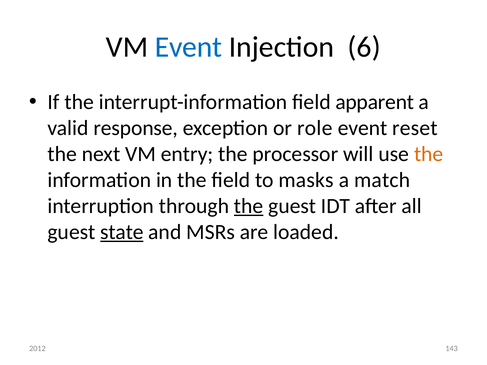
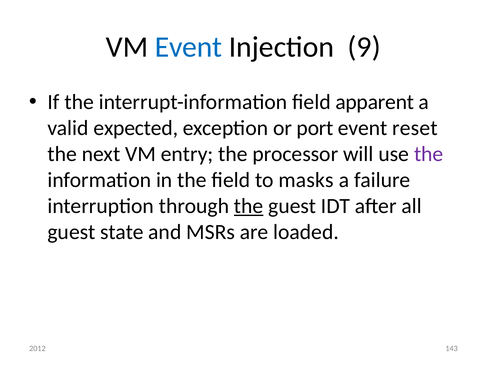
6: 6 -> 9
response: response -> expected
role: role -> port
the at (429, 154) colour: orange -> purple
match: match -> failure
state underline: present -> none
